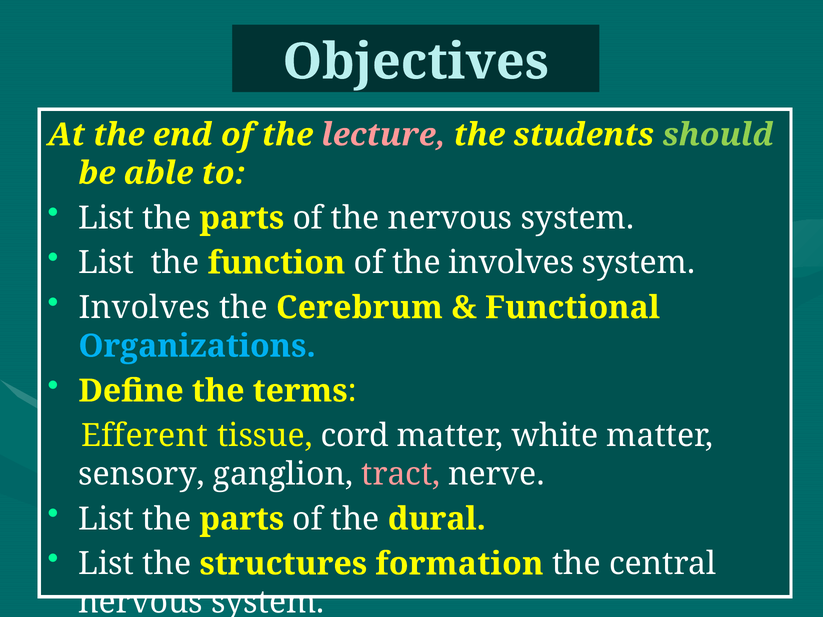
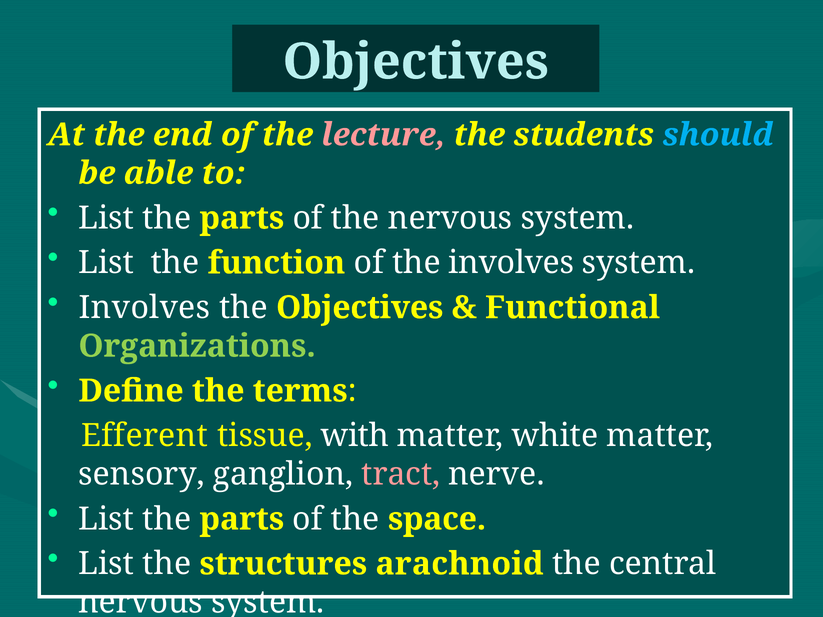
should colour: light green -> light blue
the Cerebrum: Cerebrum -> Objectives
Organizations colour: light blue -> light green
cord: cord -> with
dural: dural -> space
formation: formation -> arachnoid
